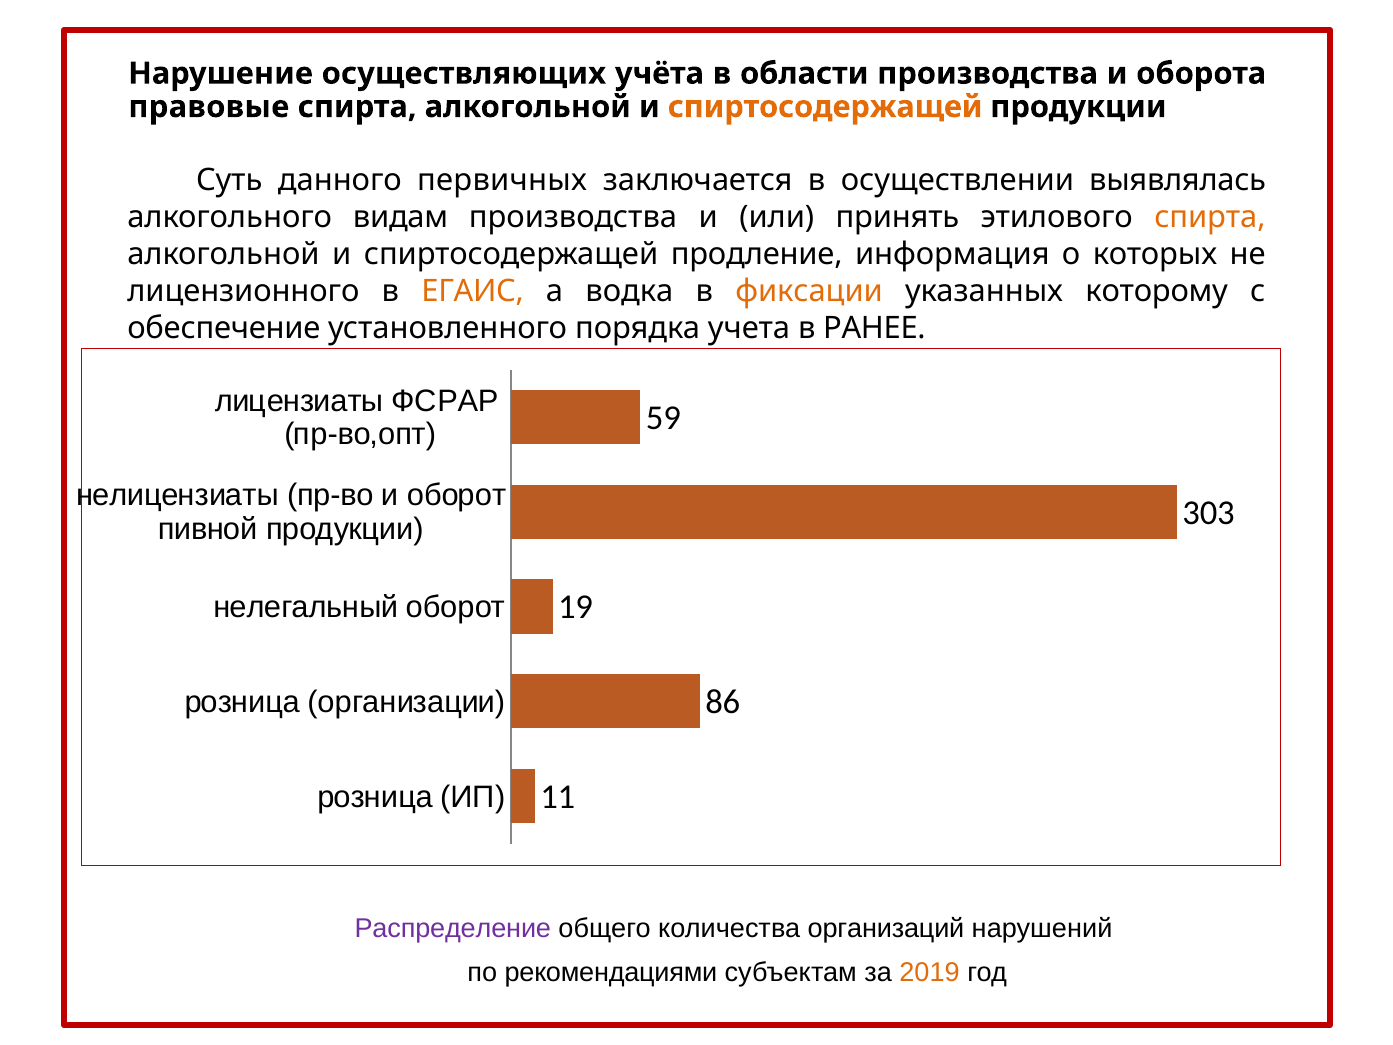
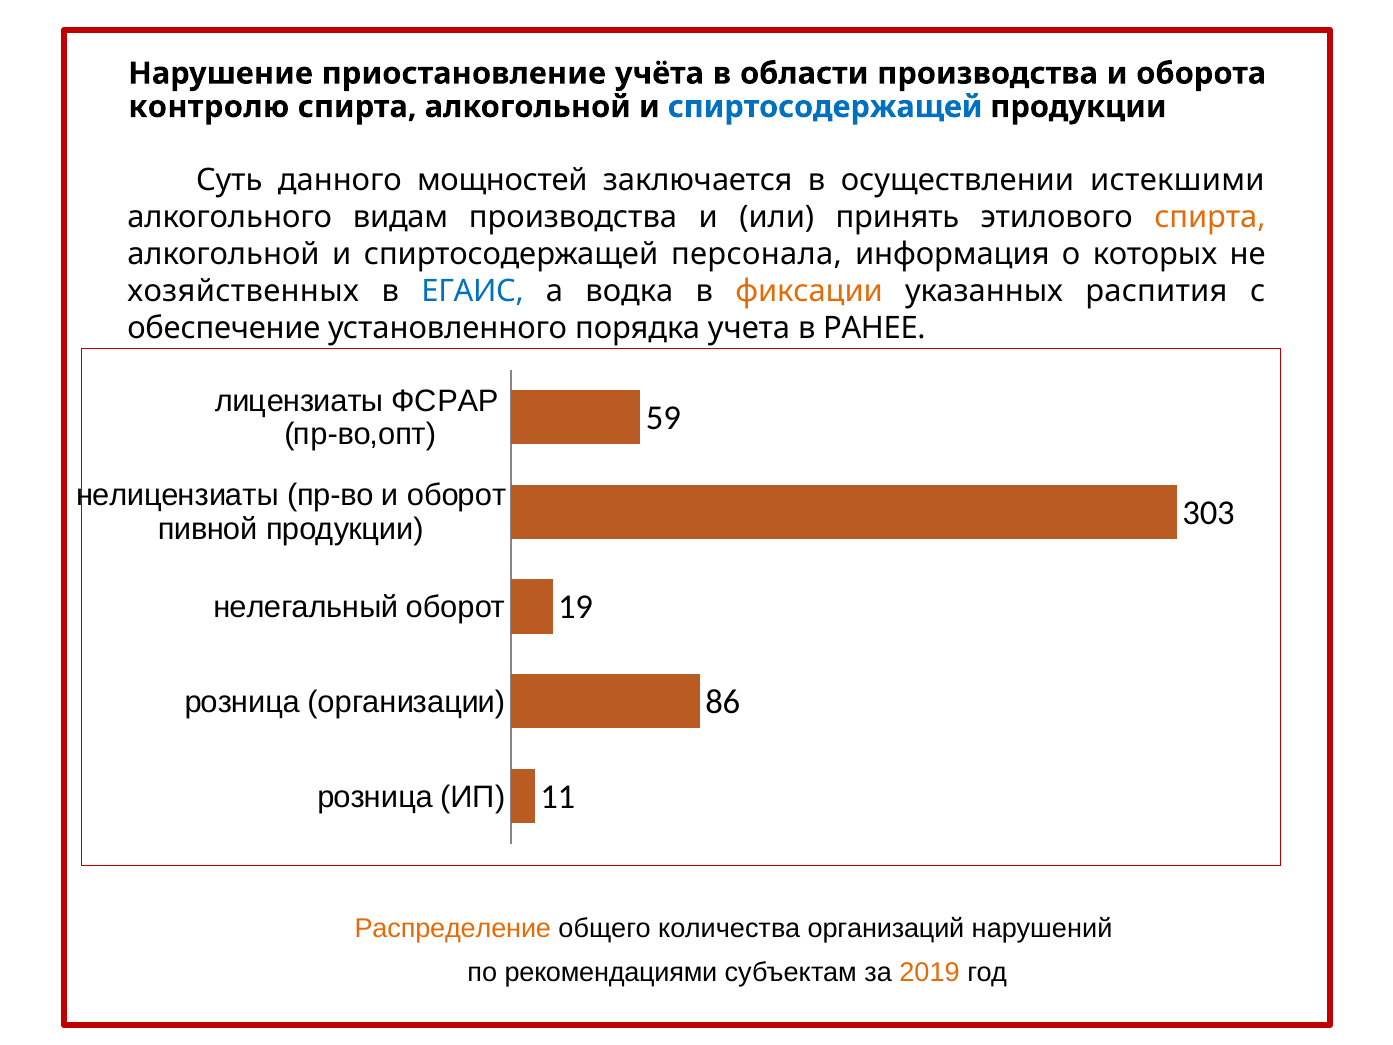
осуществляющих: осуществляющих -> приостановление
правовые: правовые -> контролю
спиртосодержащей at (825, 107) colour: orange -> blue
первичных: первичных -> мощностей
выявлялась: выявлялась -> истекшими
продление: продление -> персонала
лицензионного: лицензионного -> хозяйственных
ЕГАИС colour: orange -> blue
которому: которому -> распития
Распределение colour: purple -> orange
